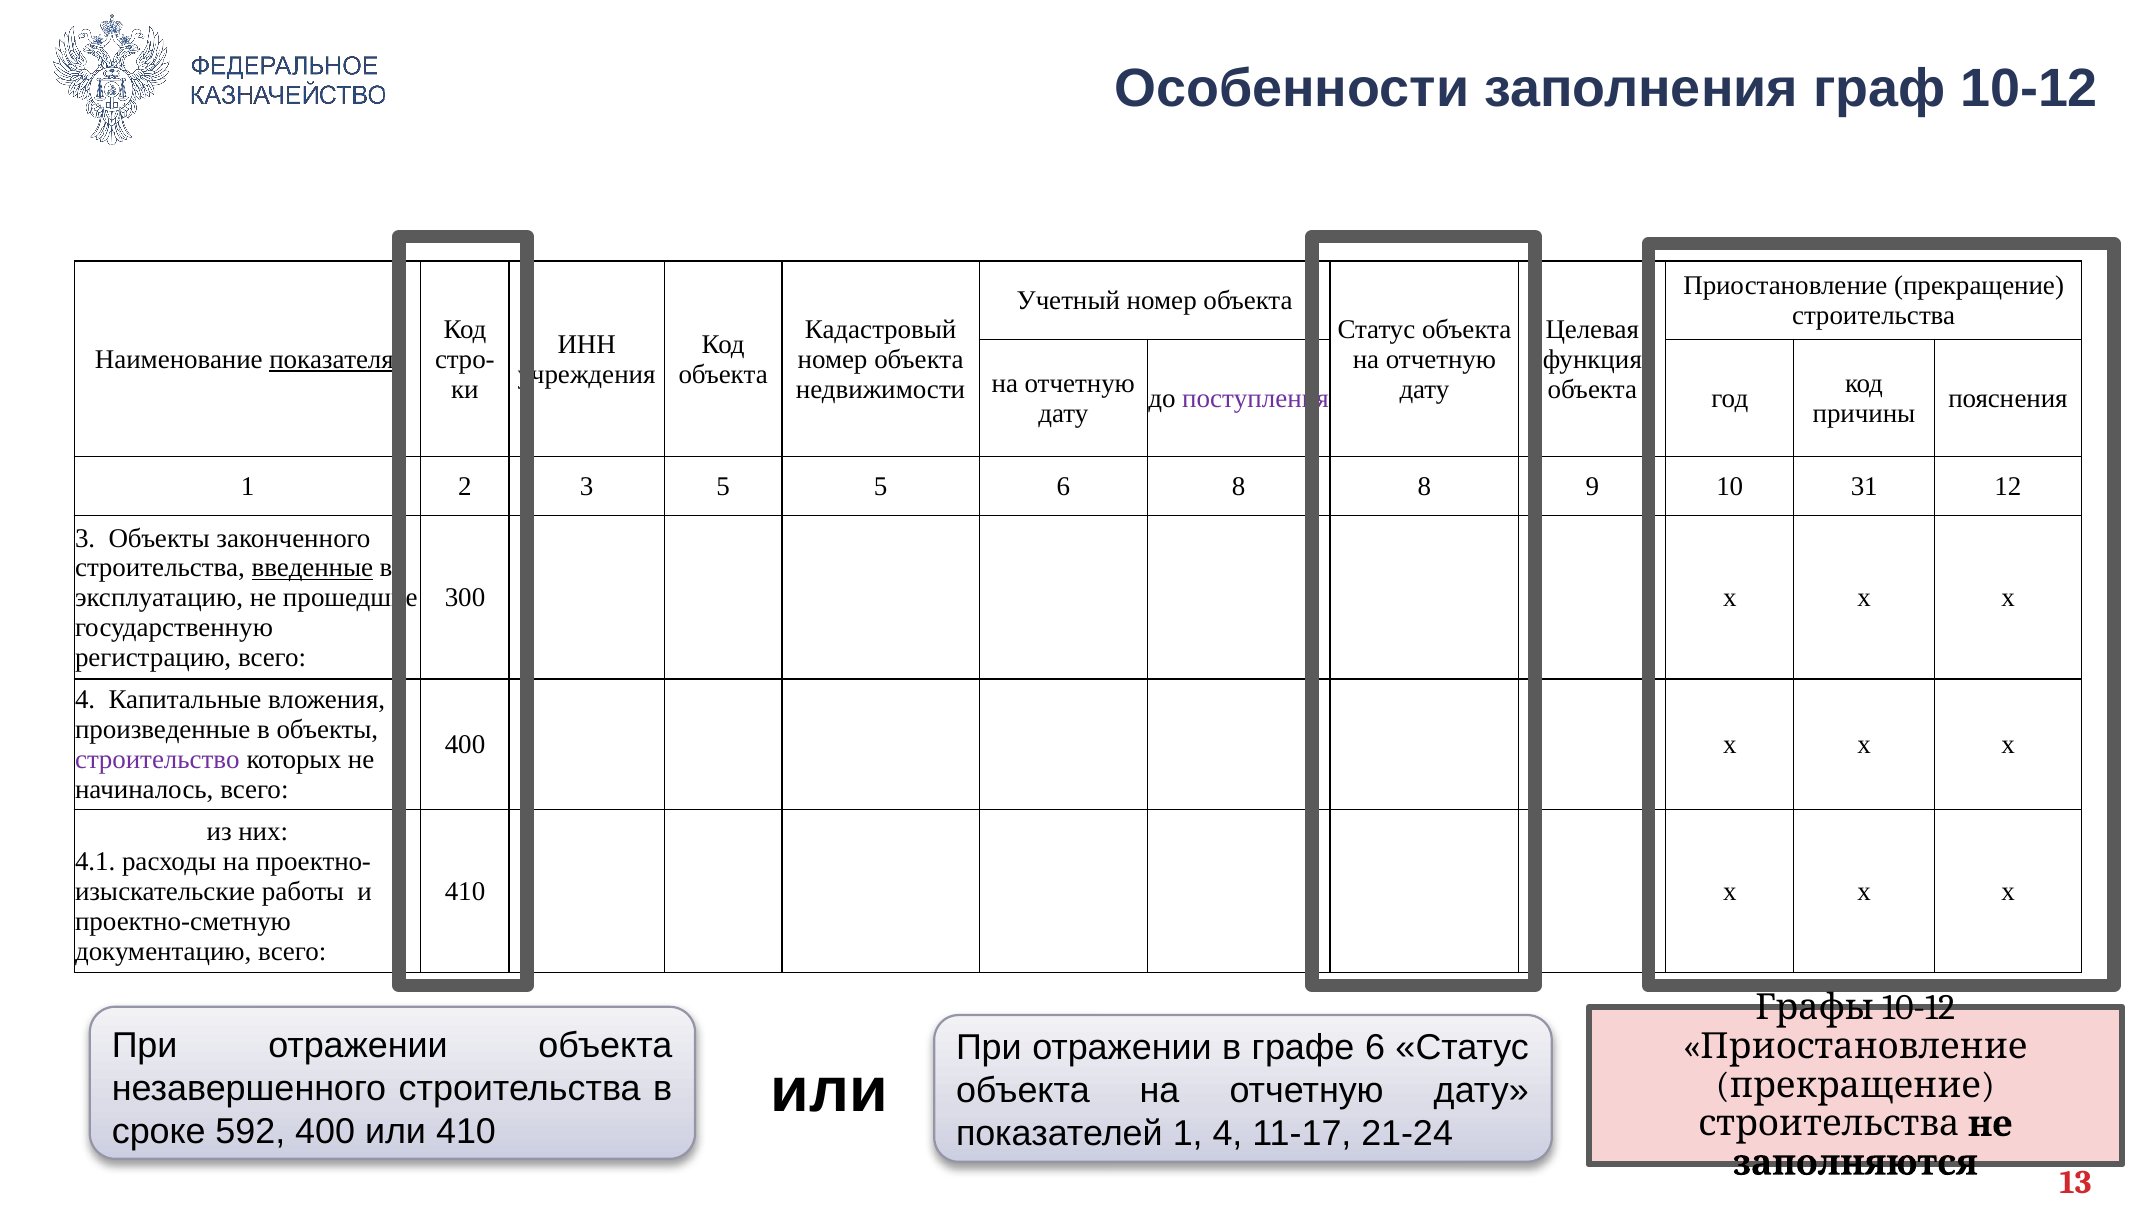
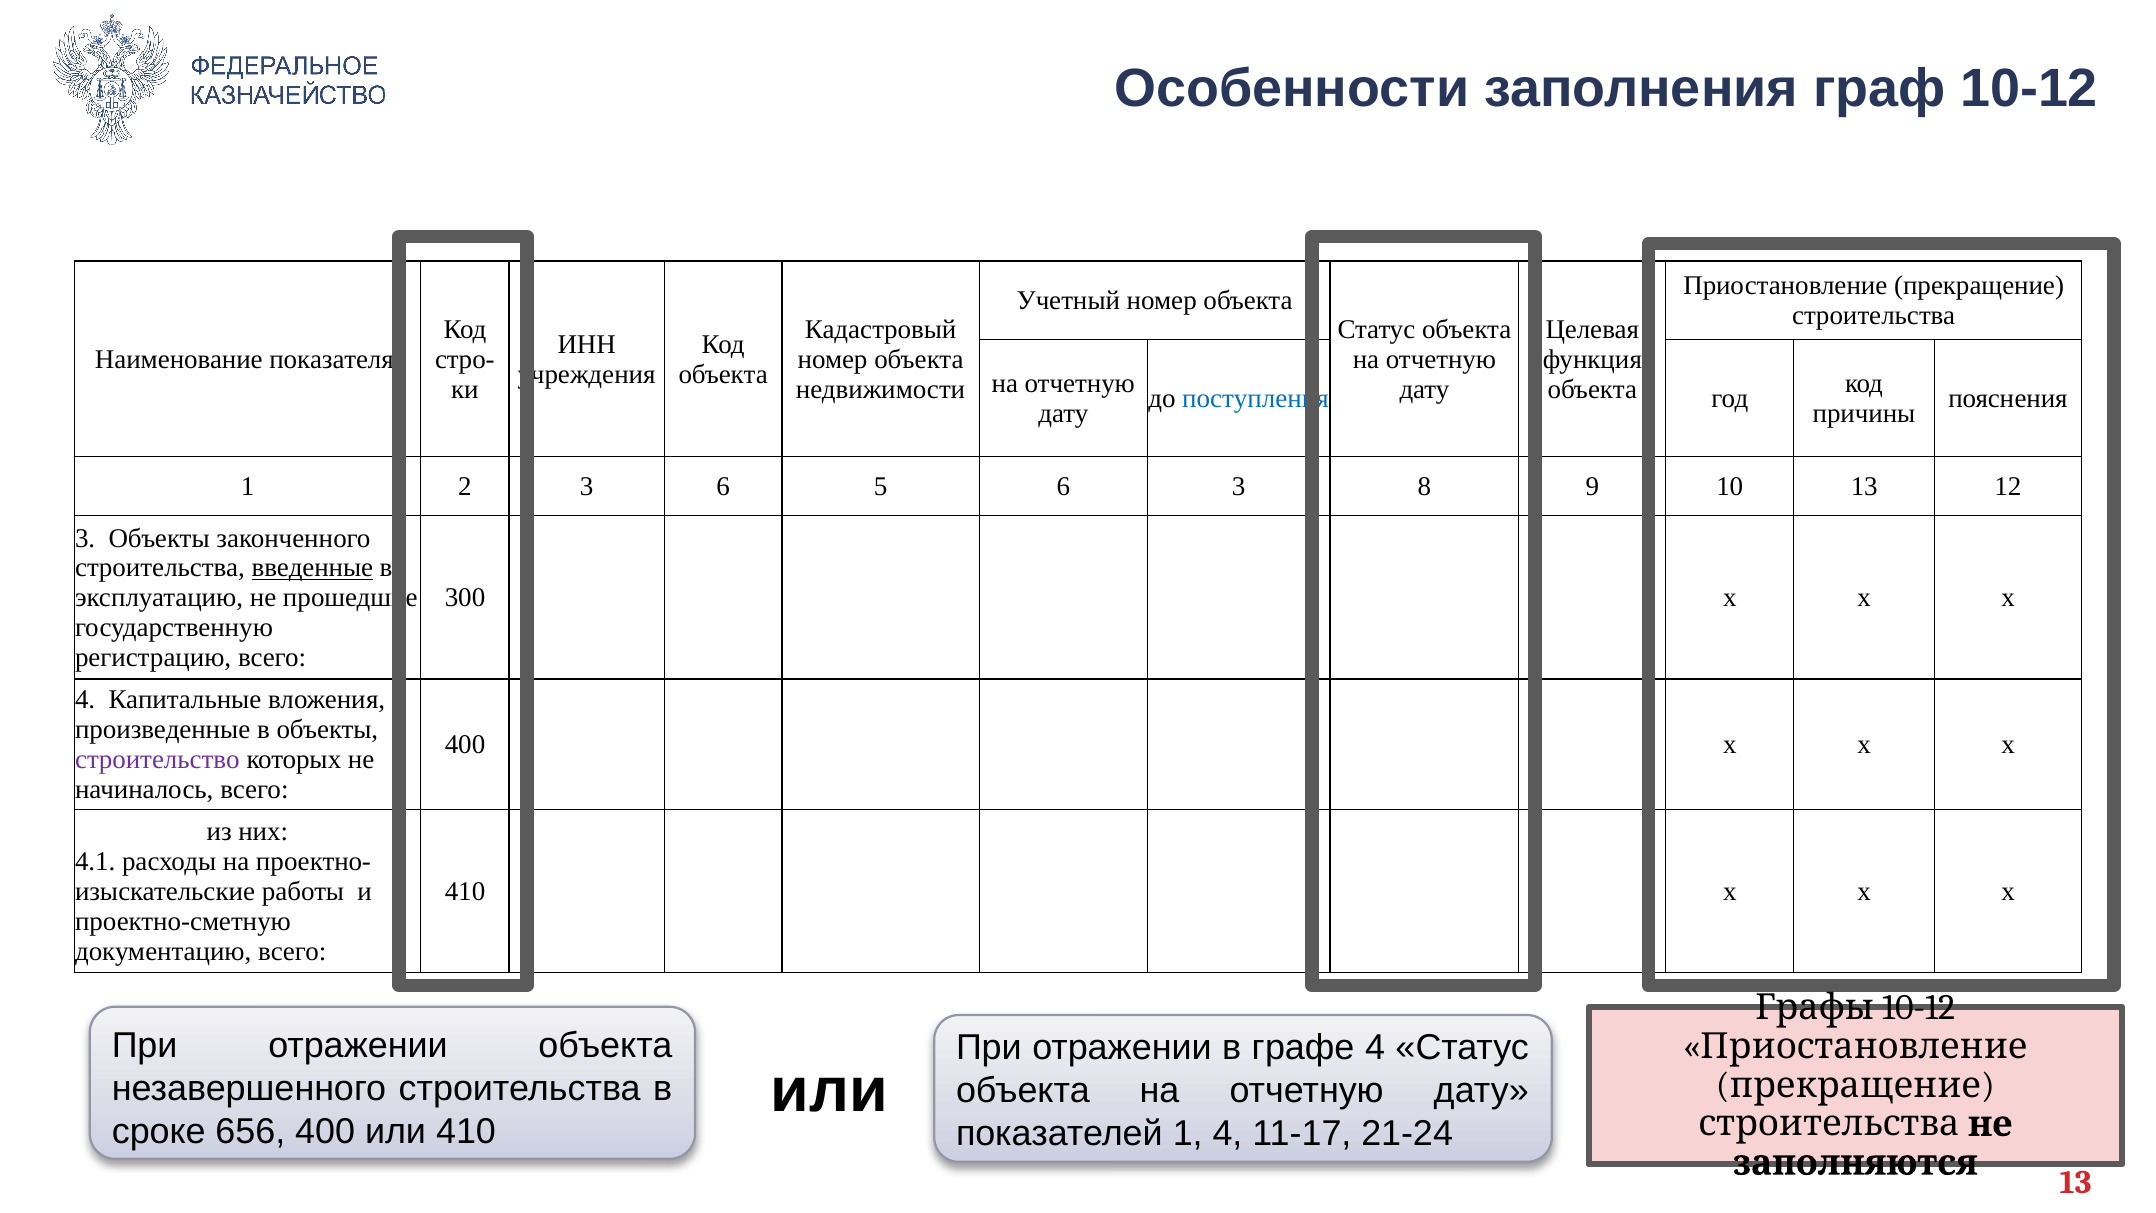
показателя underline: present -> none
поступления colour: purple -> blue
3 5: 5 -> 6
6 8: 8 -> 3
10 31: 31 -> 13
графе 6: 6 -> 4
592: 592 -> 656
